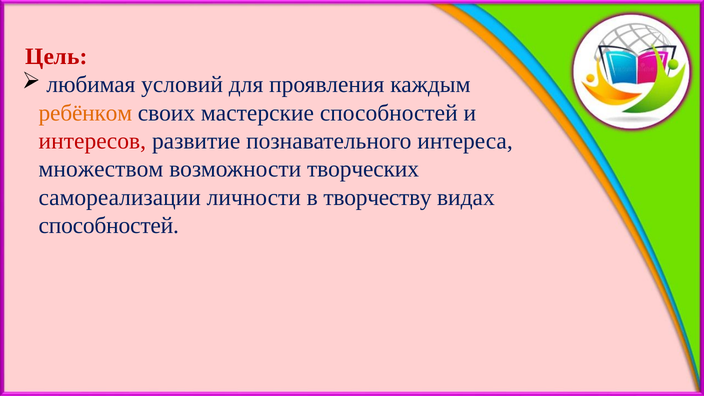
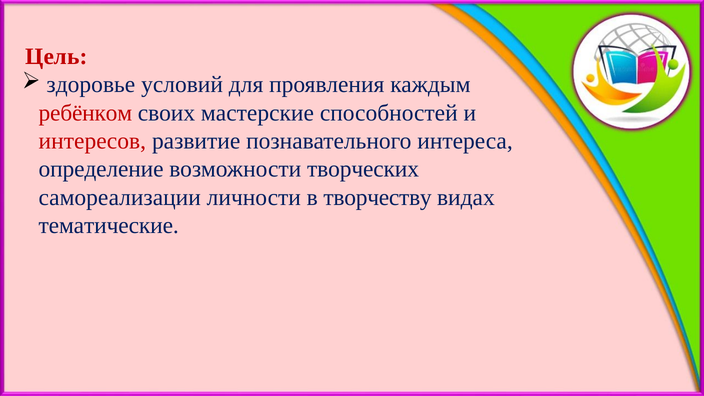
любимая: любимая -> здоровье
ребёнком colour: orange -> red
множеством: множеством -> определение
способностей at (109, 226): способностей -> тематические
